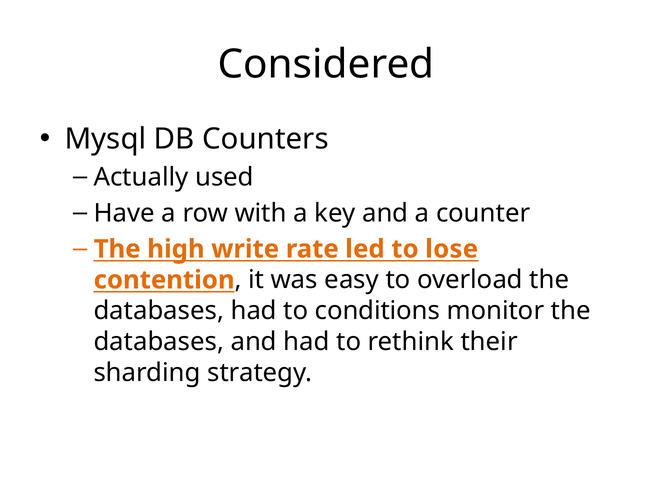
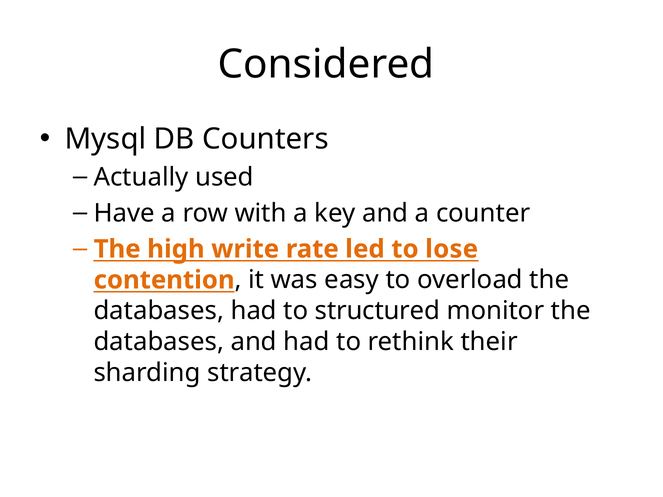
conditions: conditions -> structured
